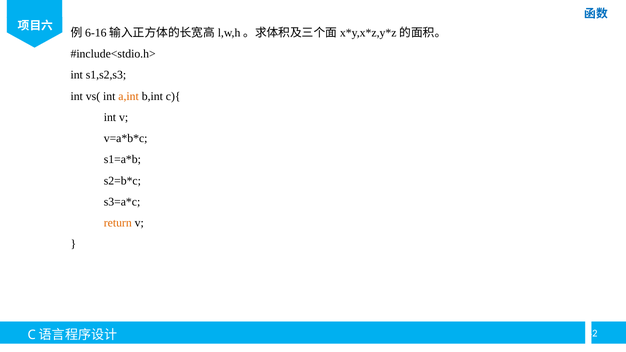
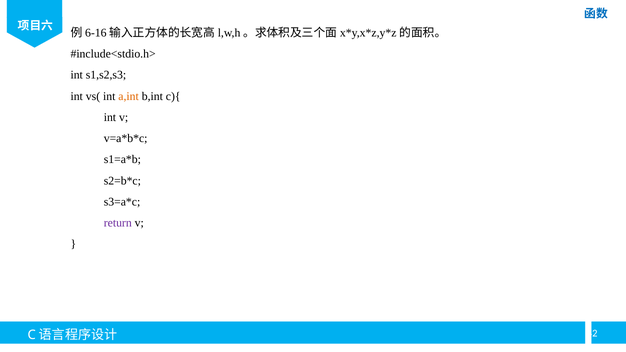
return colour: orange -> purple
